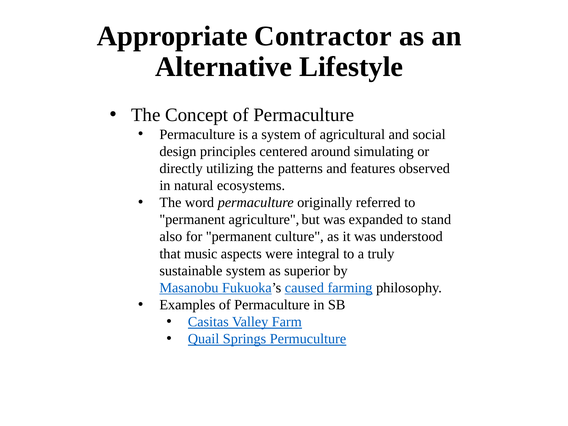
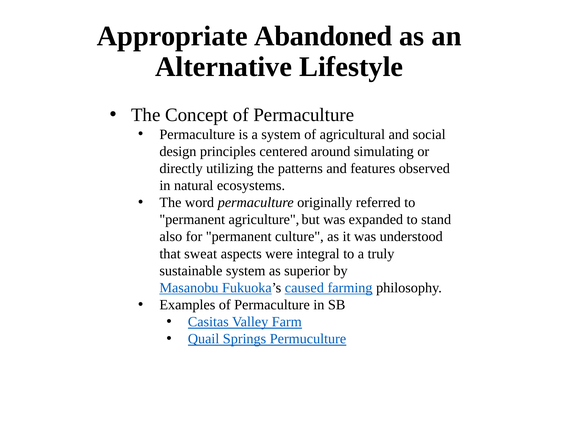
Contractor: Contractor -> Abandoned
music: music -> sweat
